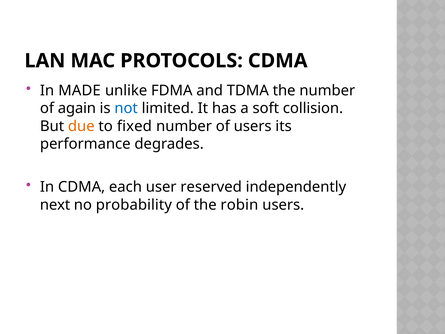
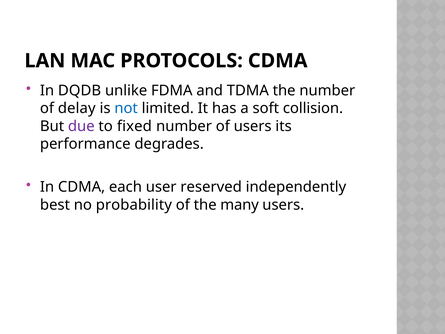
MADE: MADE -> DQDB
again: again -> delay
due colour: orange -> purple
next: next -> best
robin: robin -> many
